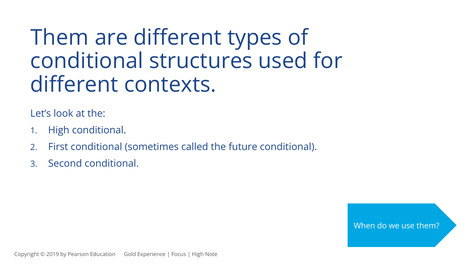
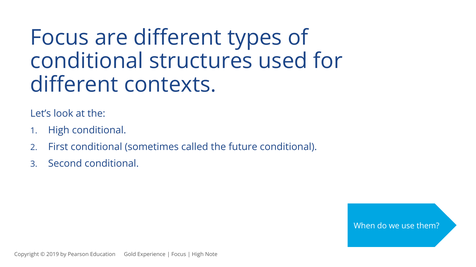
Them at (60, 38): Them -> Focus
